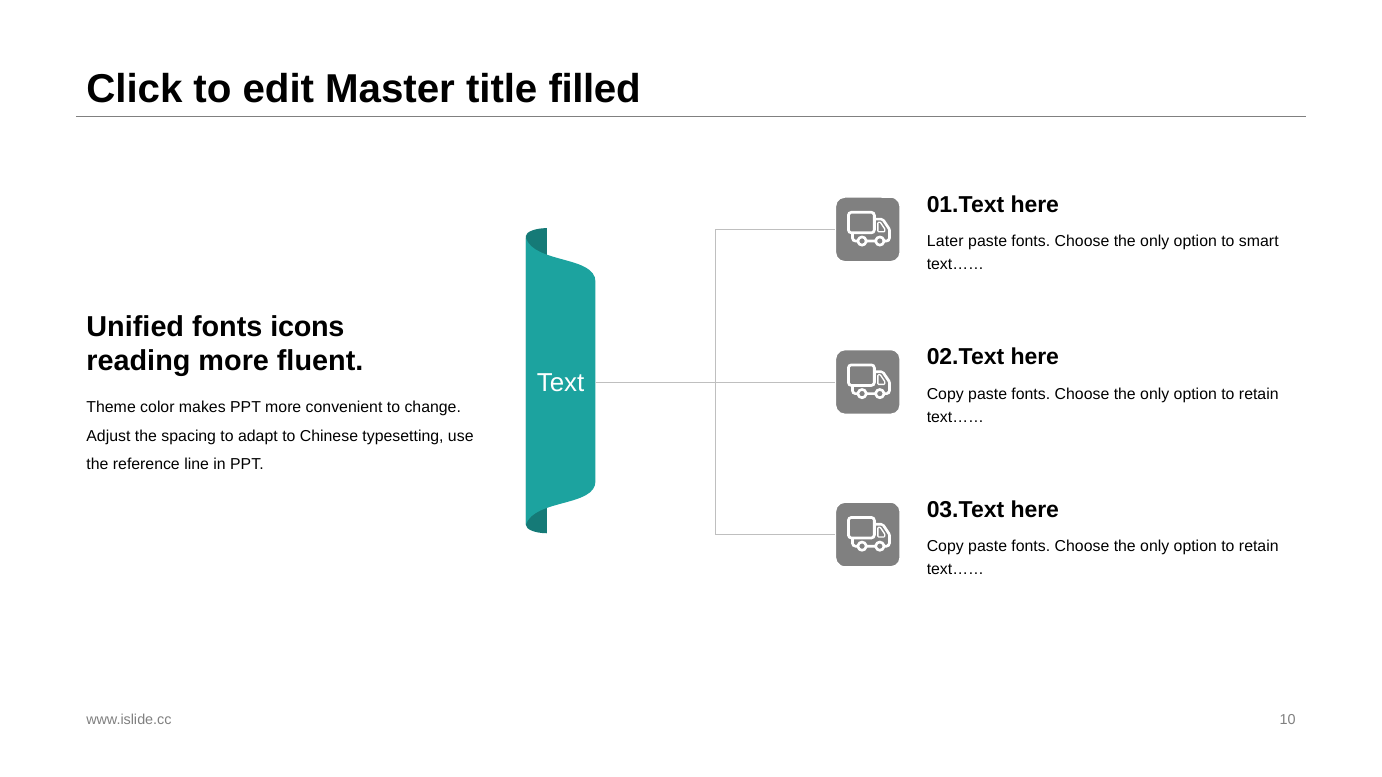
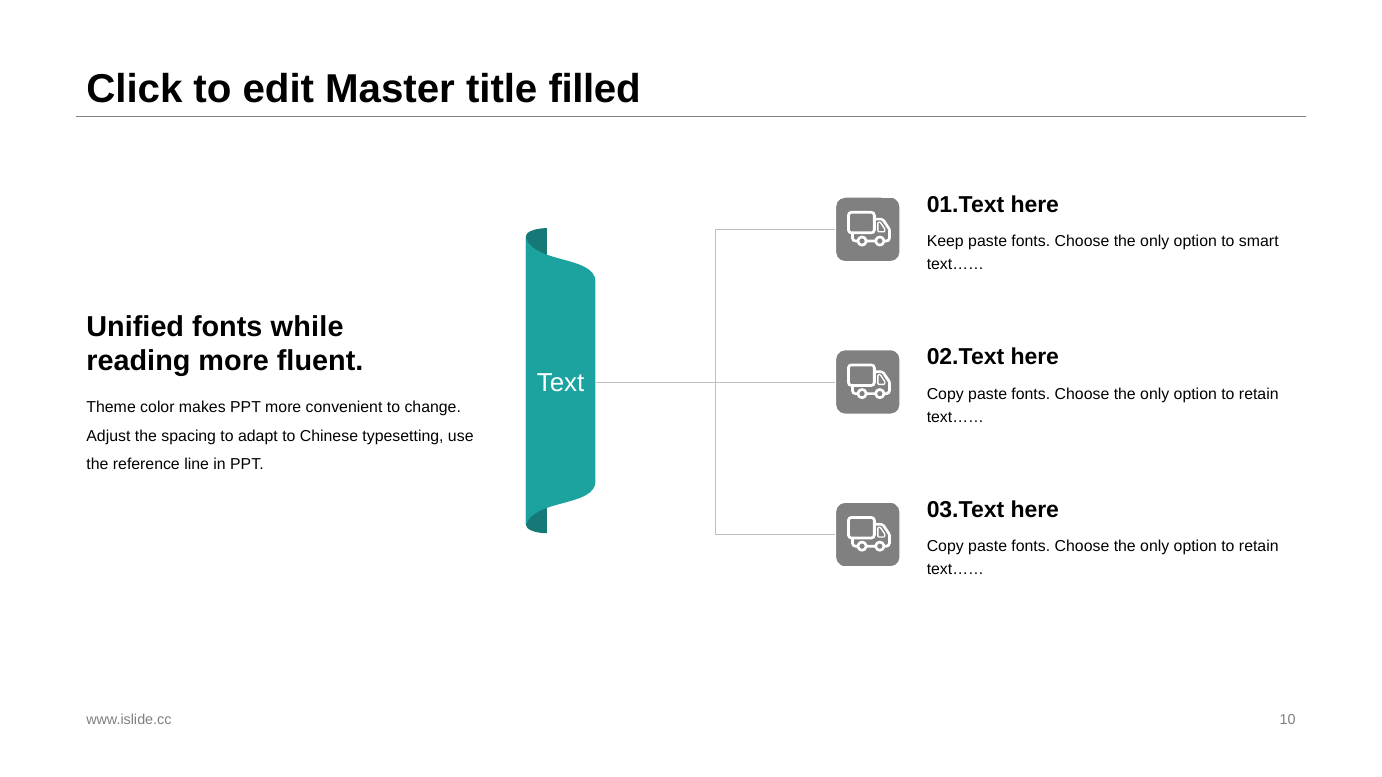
Later: Later -> Keep
icons: icons -> while
